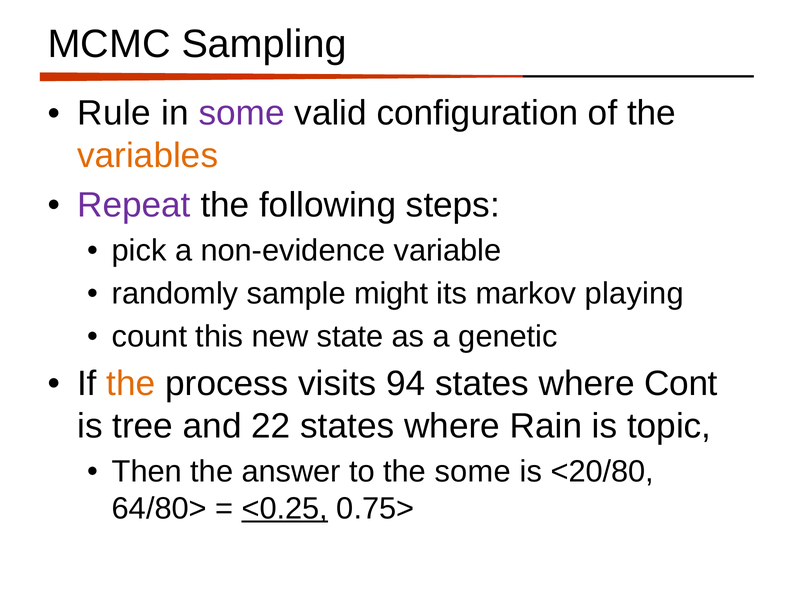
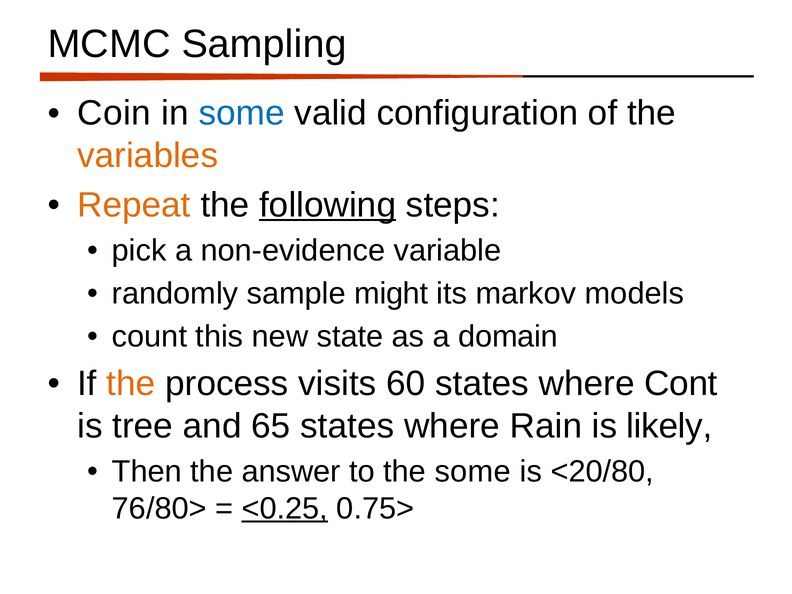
Rule: Rule -> Coin
some at (242, 113) colour: purple -> blue
Repeat colour: purple -> orange
following underline: none -> present
playing: playing -> models
genetic: genetic -> domain
94: 94 -> 60
22: 22 -> 65
topic: topic -> likely
64/80>: 64/80> -> 76/80>
